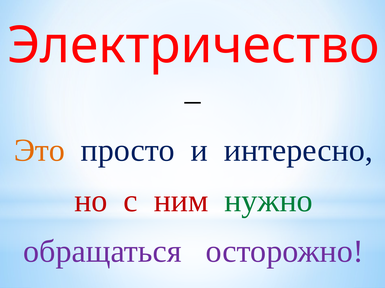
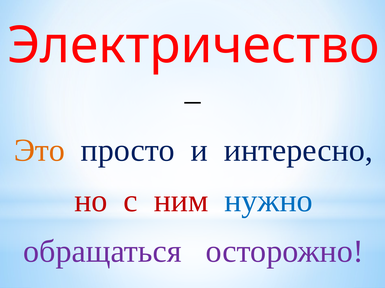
нужно colour: green -> blue
